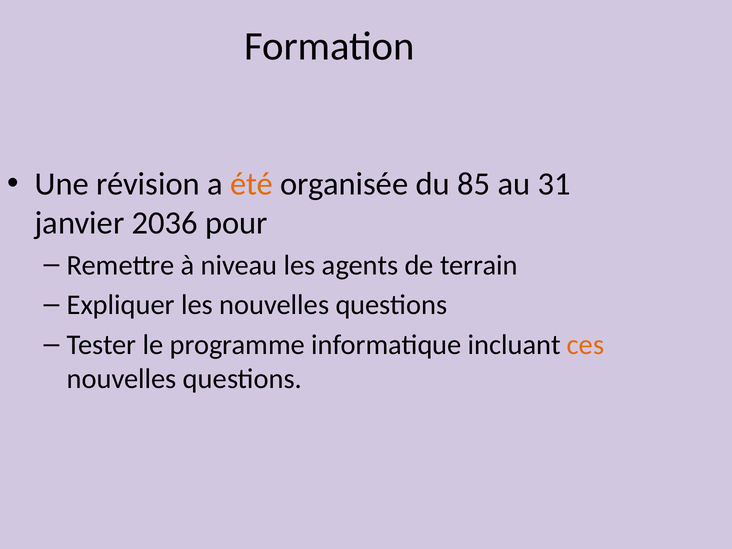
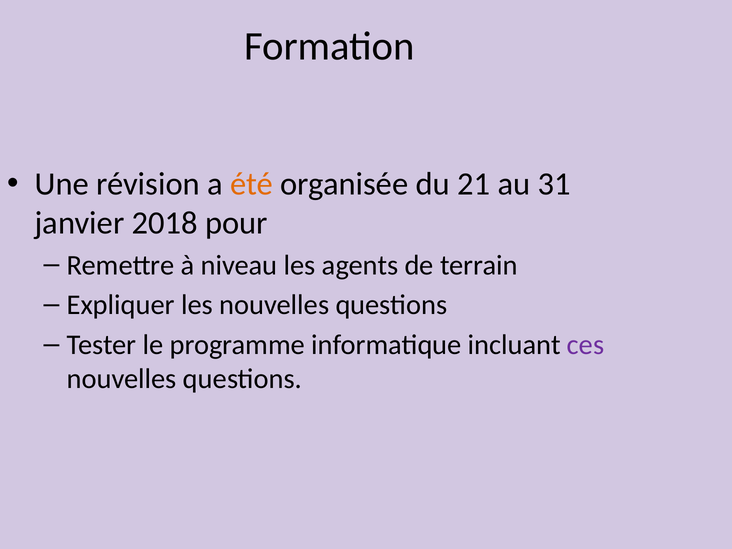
85: 85 -> 21
2036: 2036 -> 2018
ces colour: orange -> purple
